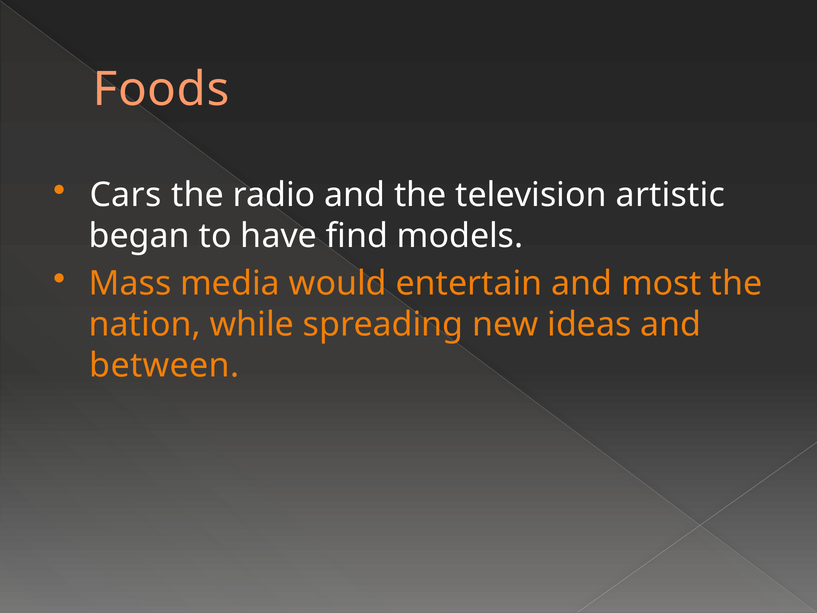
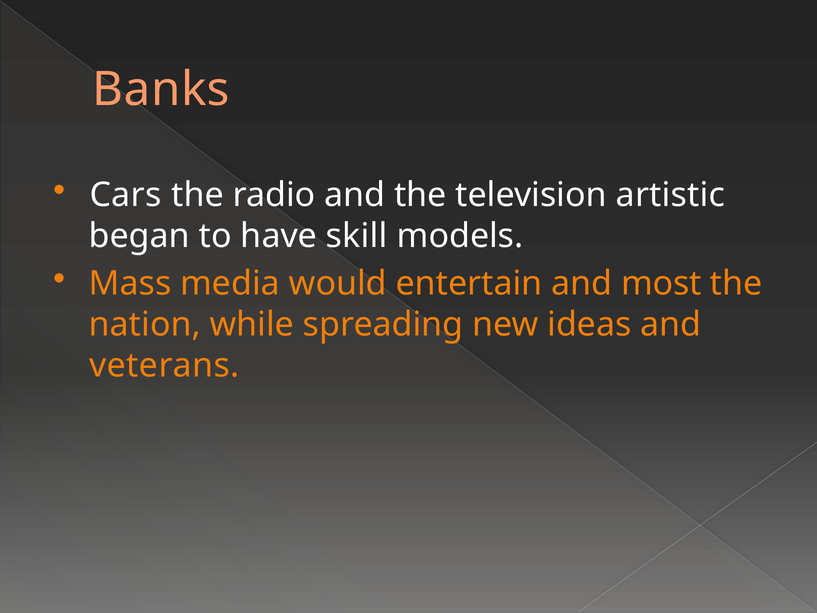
Foods: Foods -> Banks
find: find -> skill
between: between -> veterans
